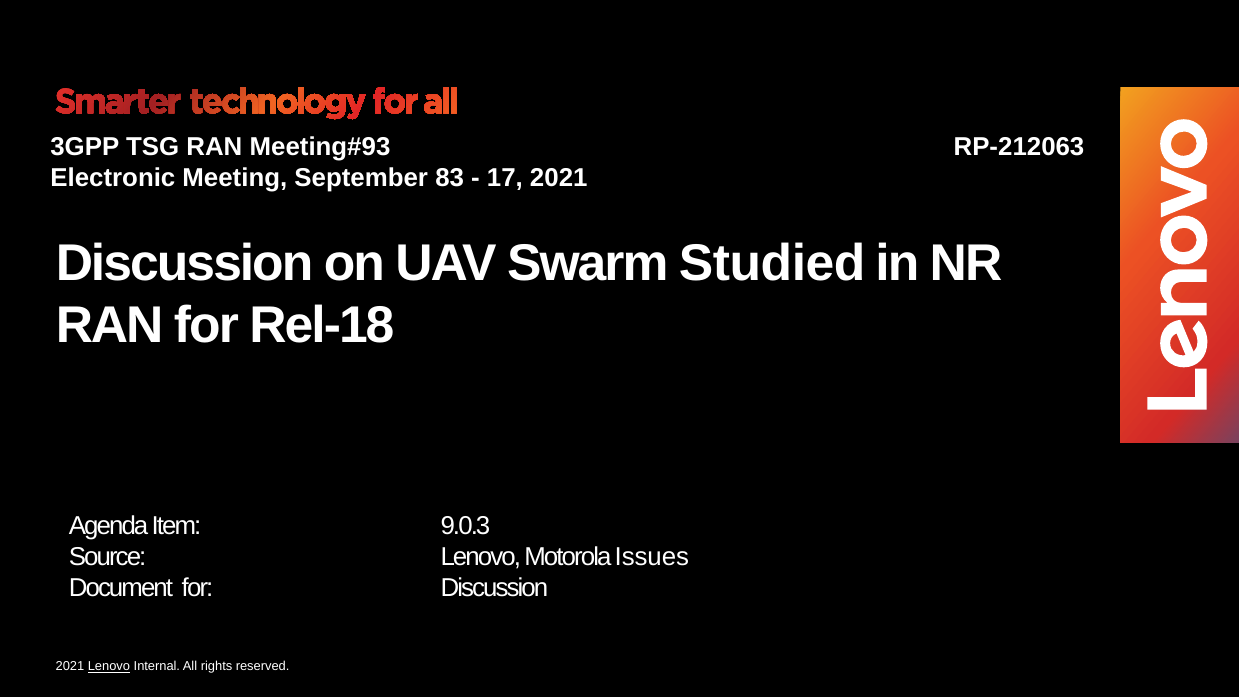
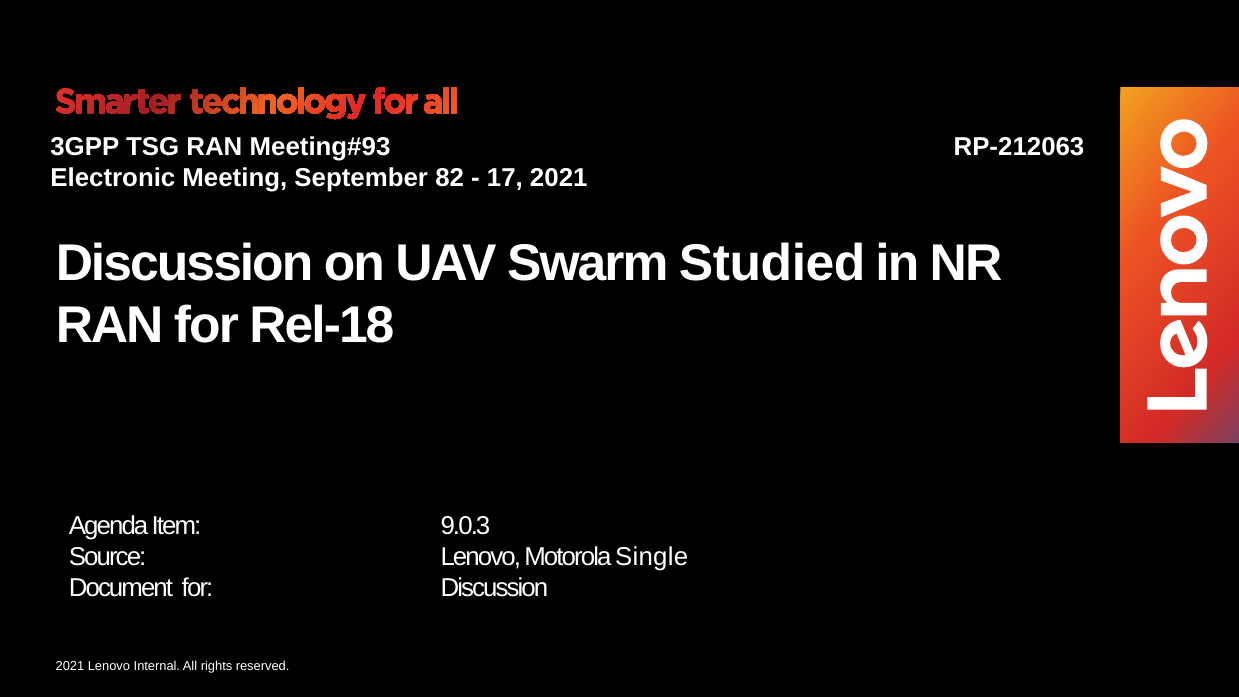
83: 83 -> 82
Issues: Issues -> Single
Lenovo at (109, 667) underline: present -> none
